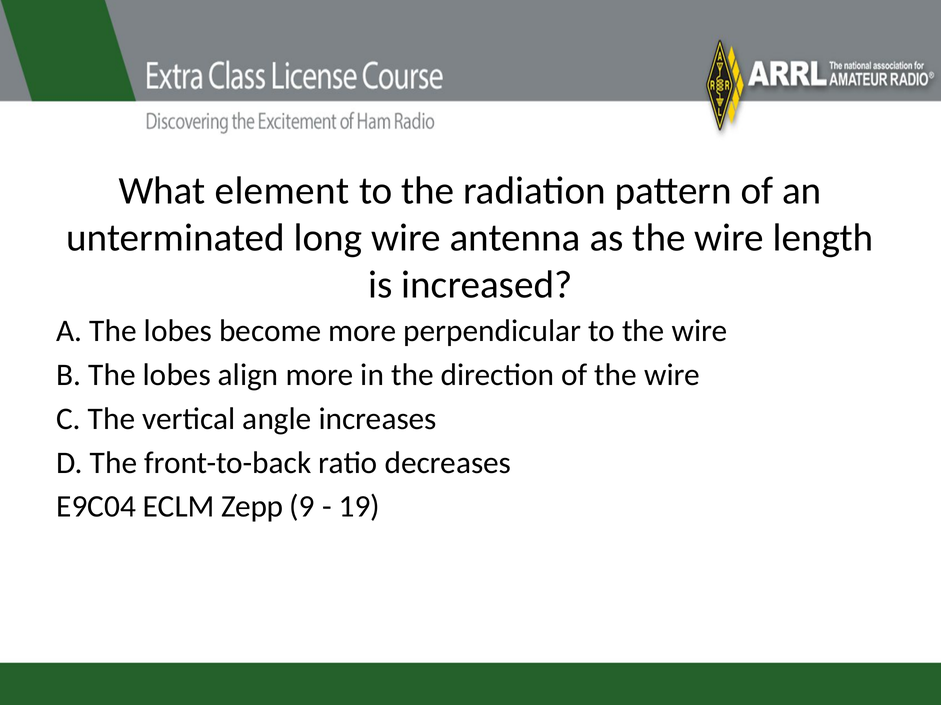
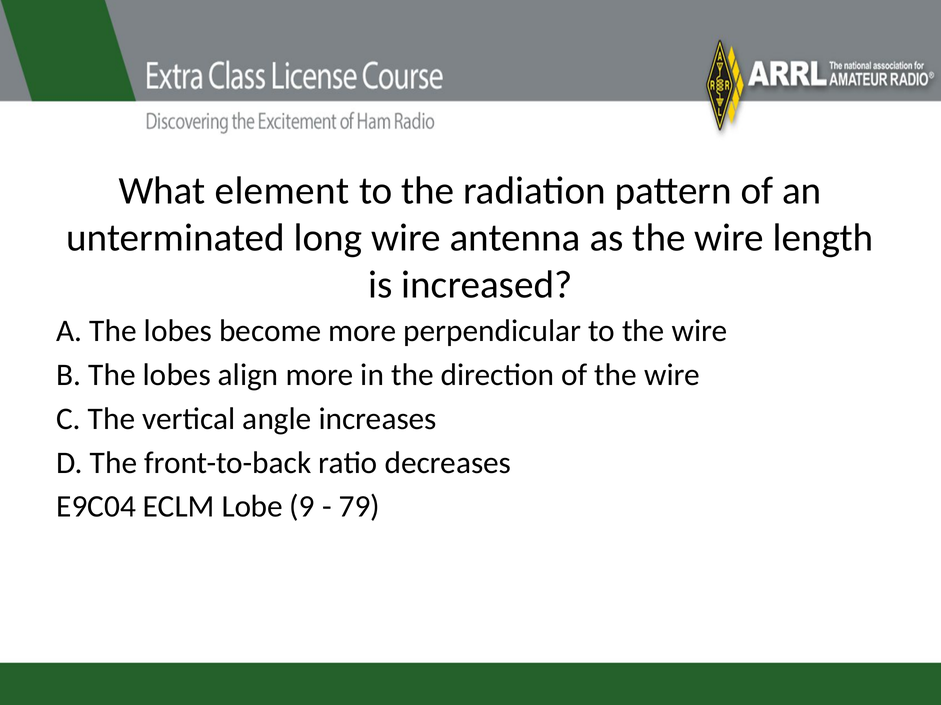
Zepp: Zepp -> Lobe
19: 19 -> 79
